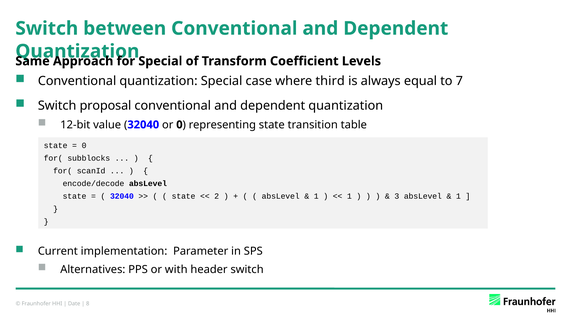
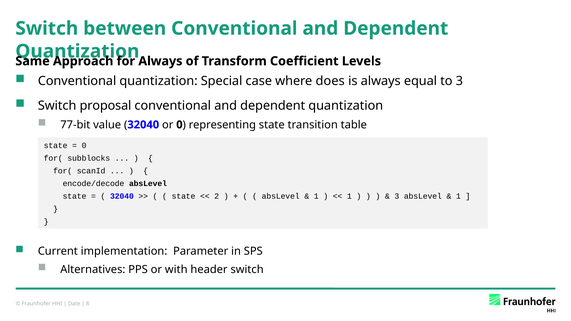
Special at (160, 61): Special -> Always
third: third -> does
to 7: 7 -> 3
12-bit: 12-bit -> 77-bit
